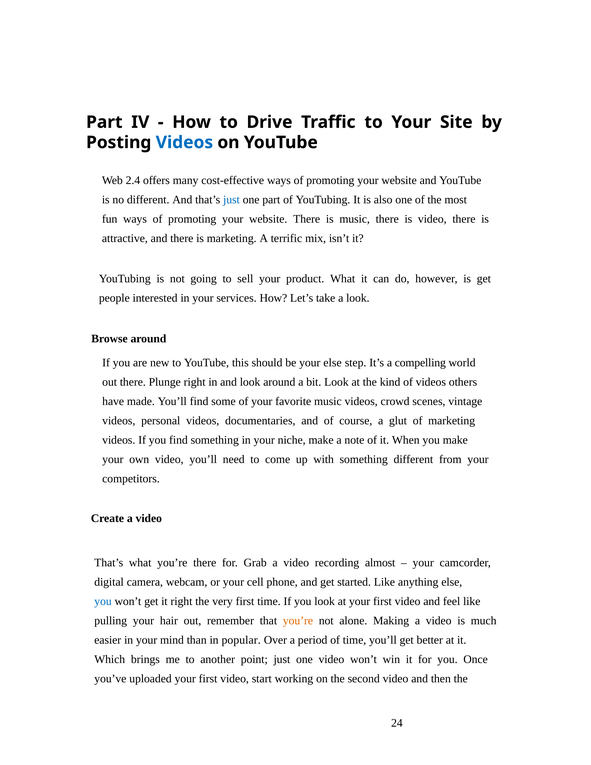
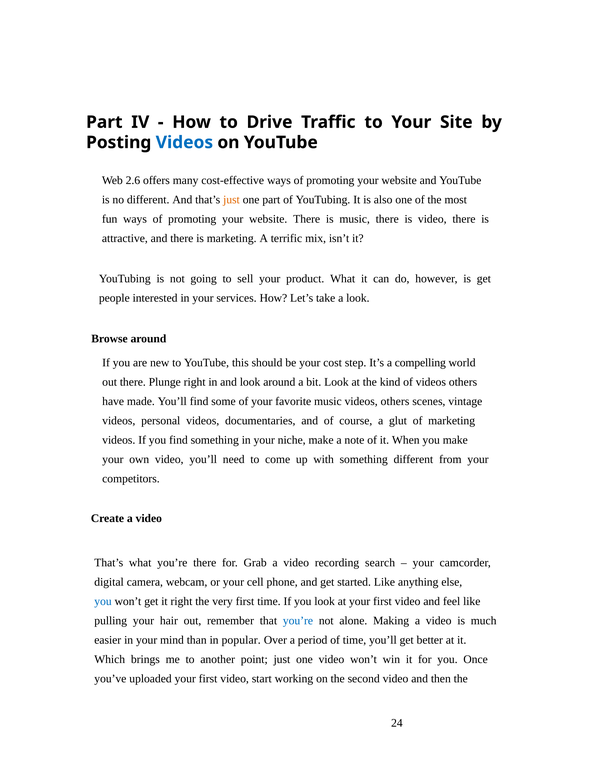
2.4: 2.4 -> 2.6
just at (231, 200) colour: blue -> orange
your else: else -> cost
music videos crowd: crowd -> others
almost: almost -> search
you’re at (298, 621) colour: orange -> blue
